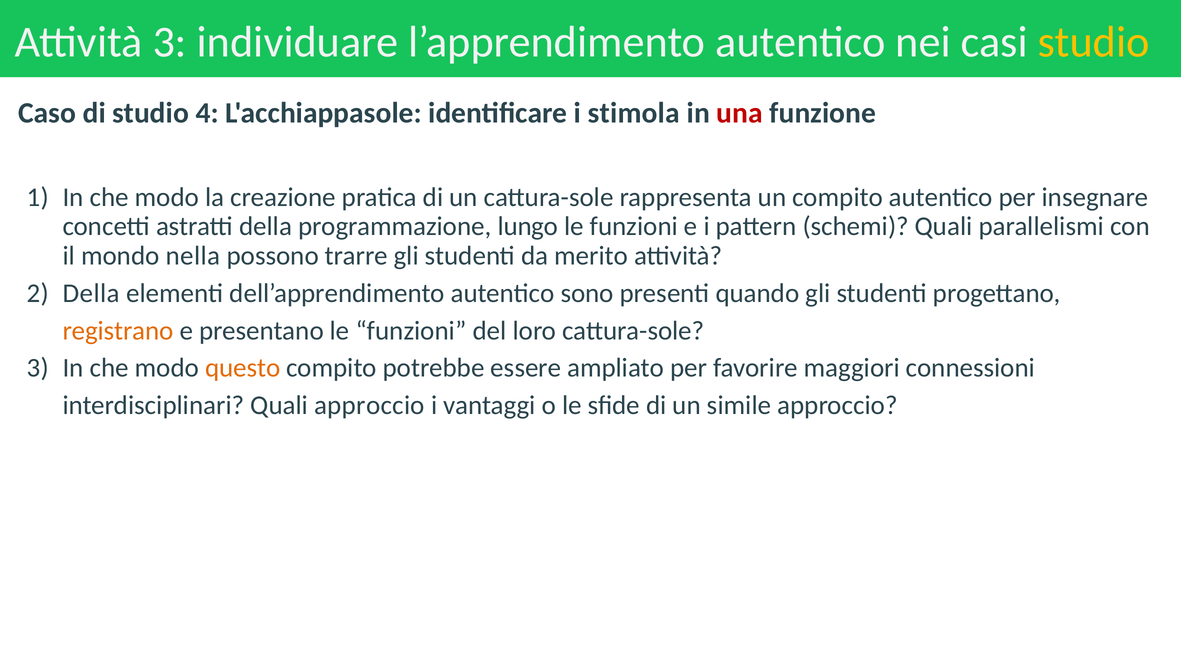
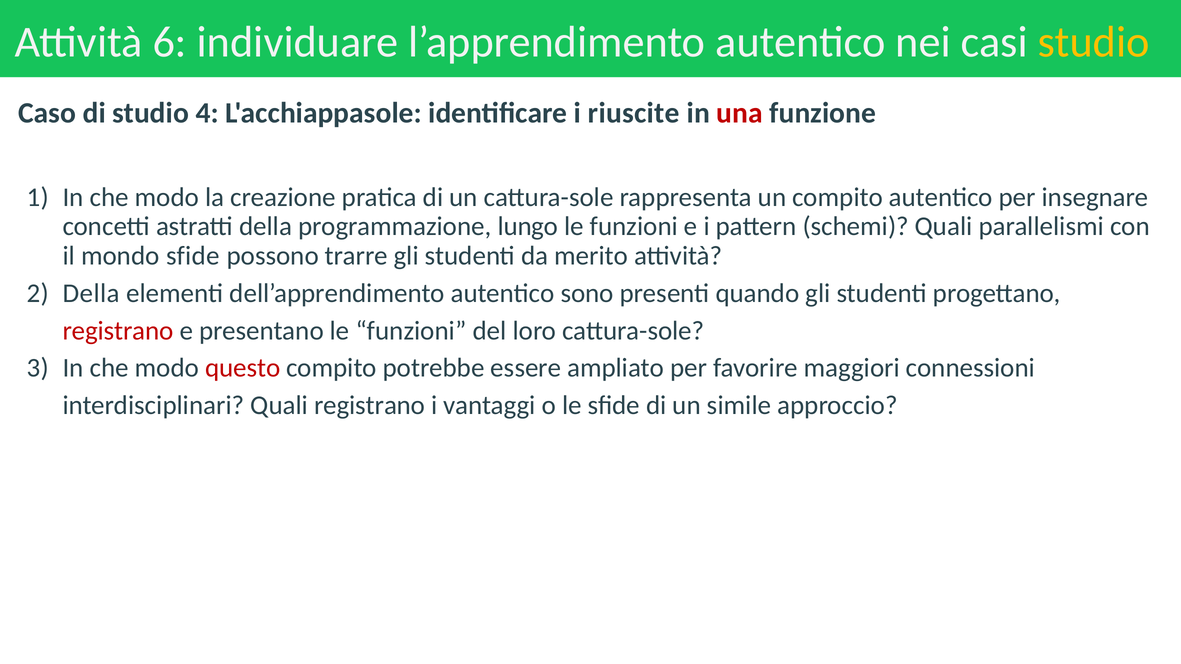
Attività 3: 3 -> 6
stimola: stimola -> riuscite
mondo nella: nella -> sfide
registrano at (118, 331) colour: orange -> red
questo colour: orange -> red
Quali approccio: approccio -> registrano
